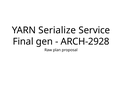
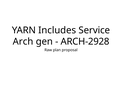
Serialize: Serialize -> Includes
Final: Final -> Arch
